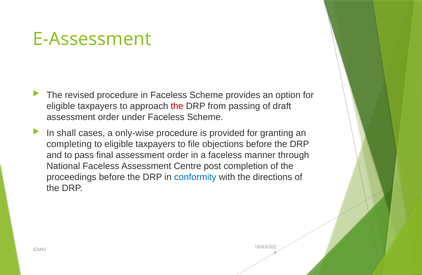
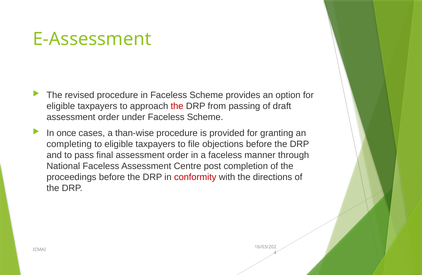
shall: shall -> once
only-wise: only-wise -> than-wise
conformity colour: blue -> red
